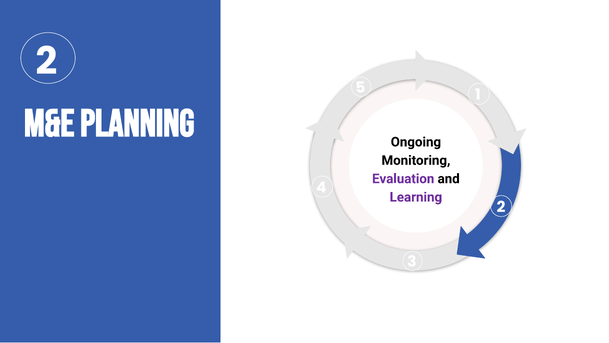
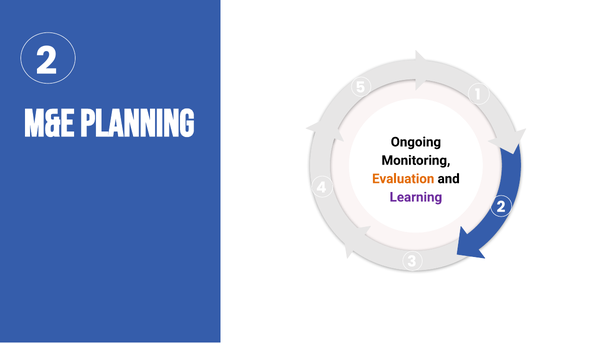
Evaluation colour: purple -> orange
